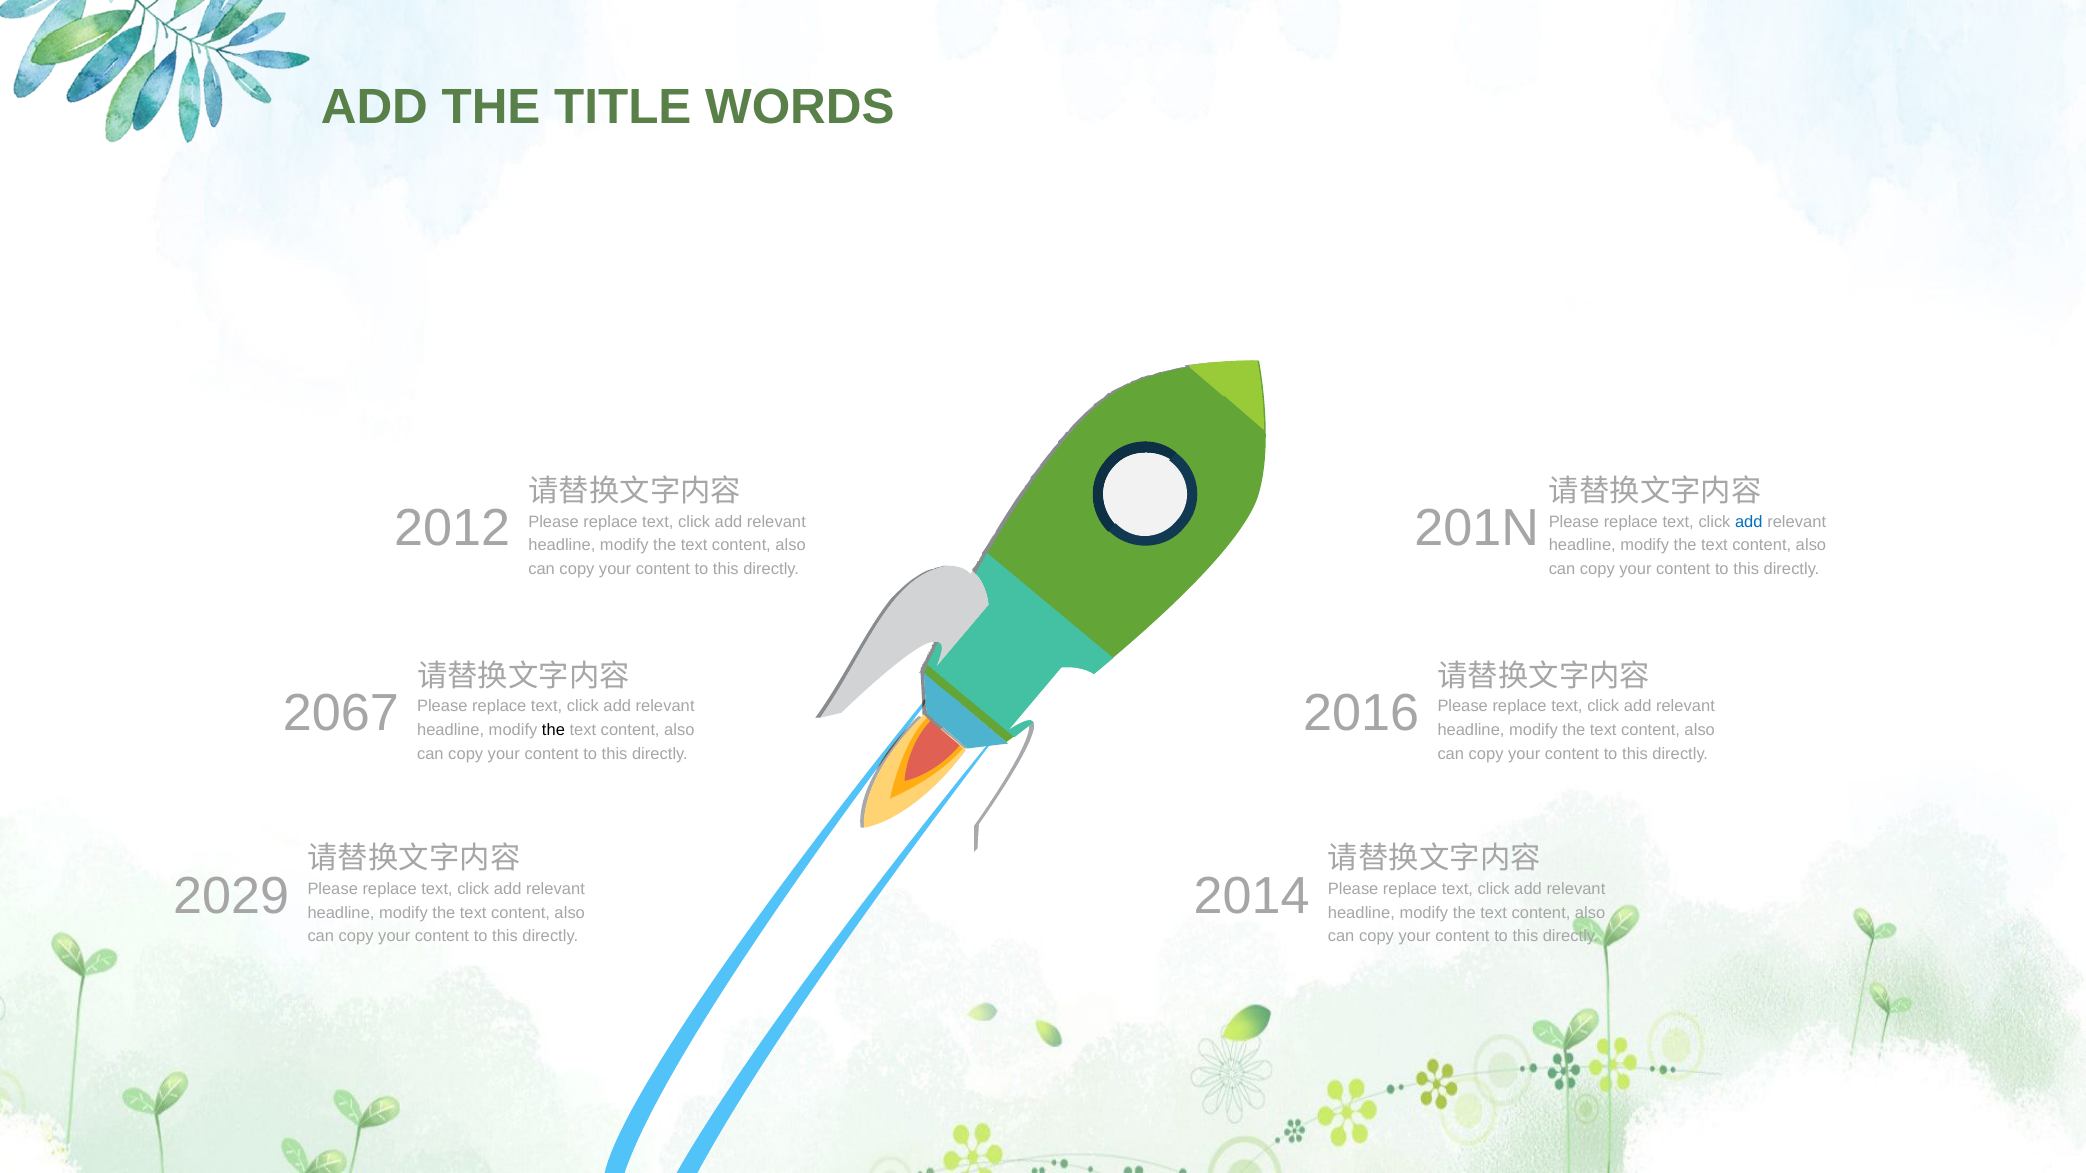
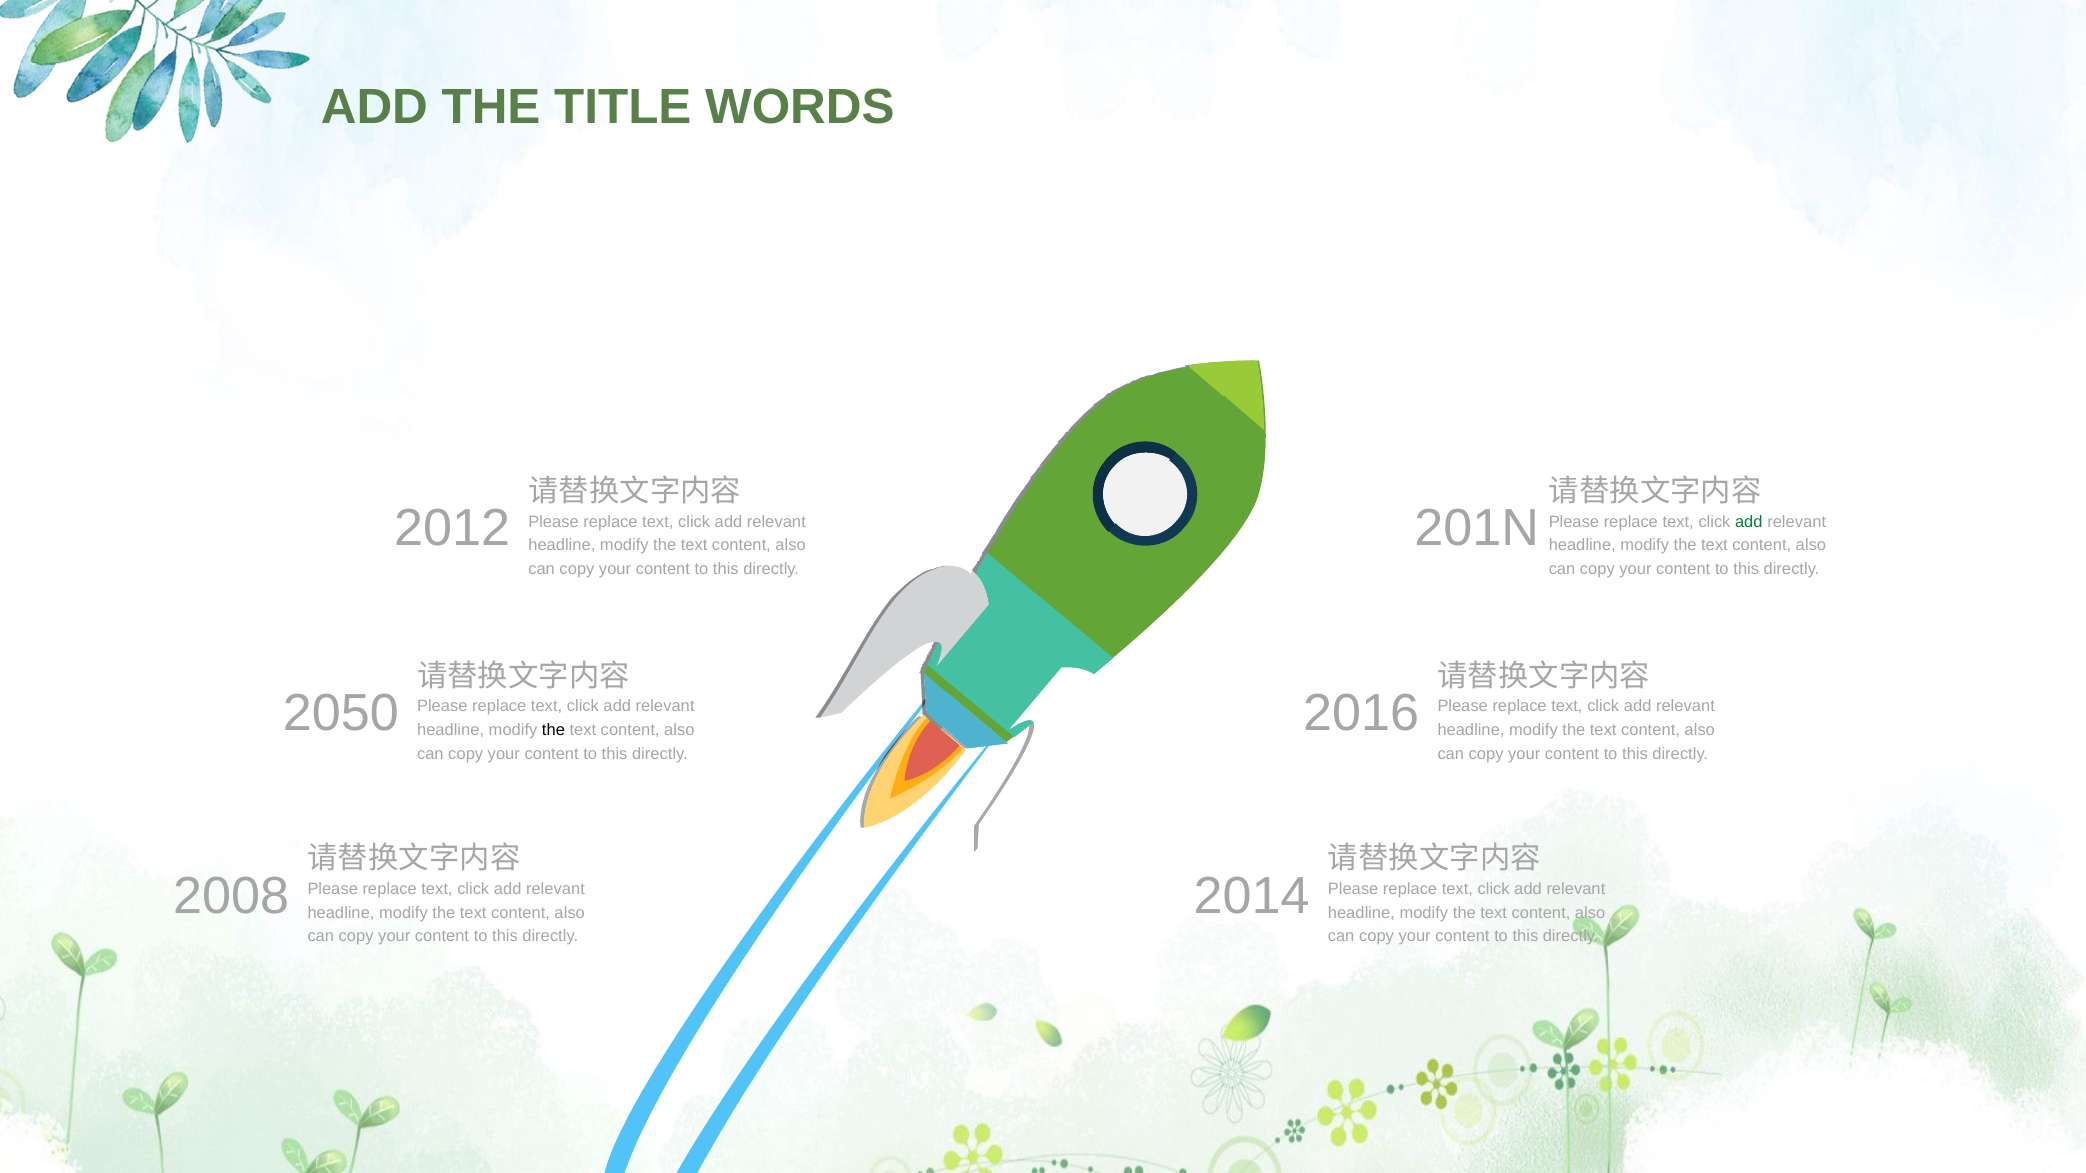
add at (1749, 522) colour: blue -> green
2067: 2067 -> 2050
2029: 2029 -> 2008
